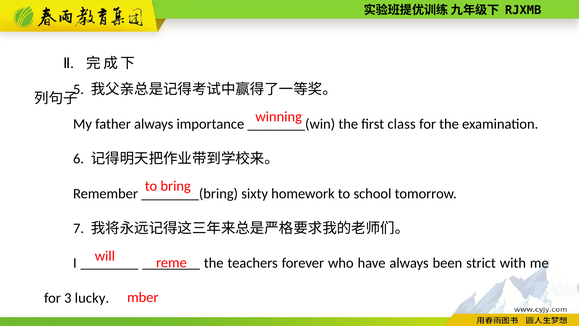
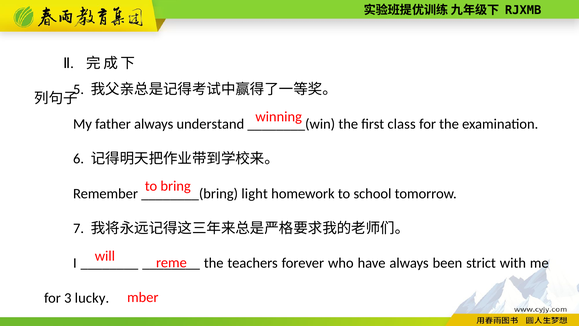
importance: importance -> understand
sixty: sixty -> light
